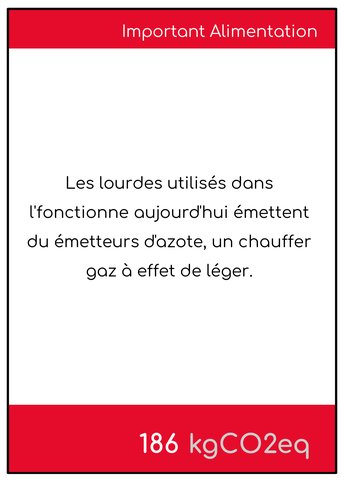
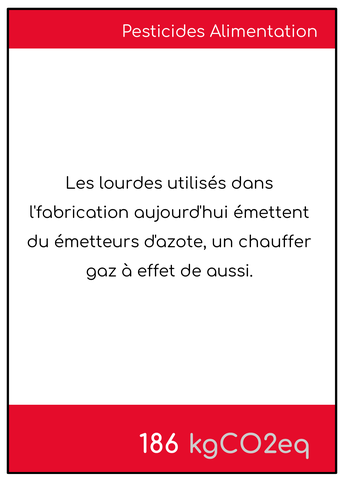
Important: Important -> Pesticides
l'fonctionne: l'fonctionne -> l'fabrication
léger: léger -> aussi
